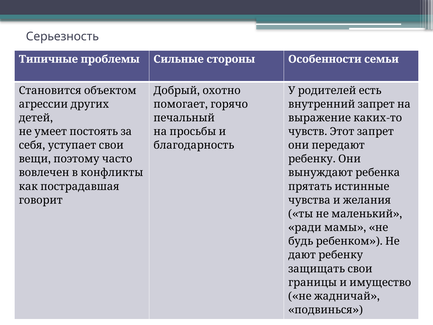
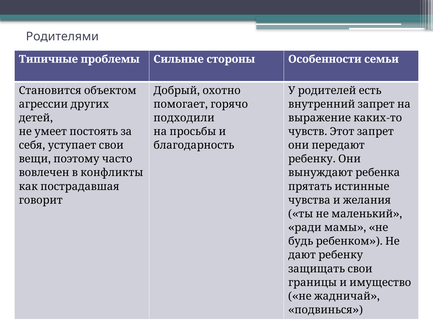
Серьезность: Серьезность -> Родителями
печальный: печальный -> подходили
